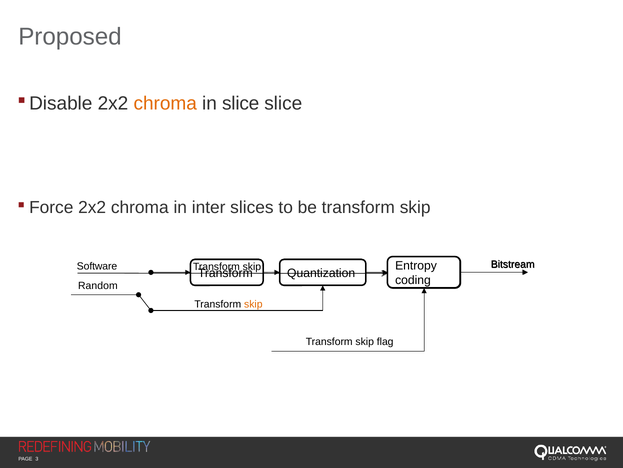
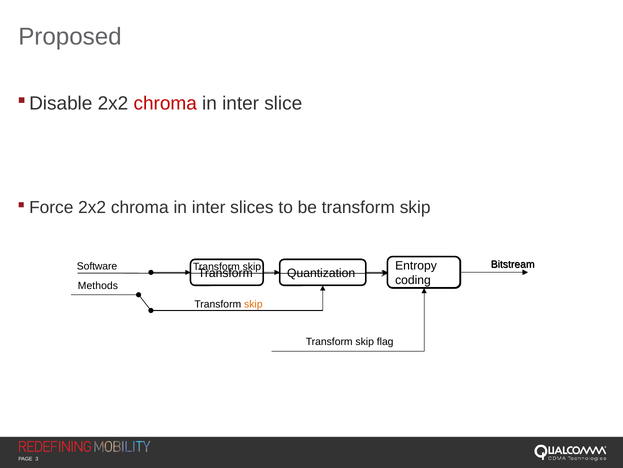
chroma at (165, 103) colour: orange -> red
slice at (241, 103): slice -> inter
Random: Random -> Methods
